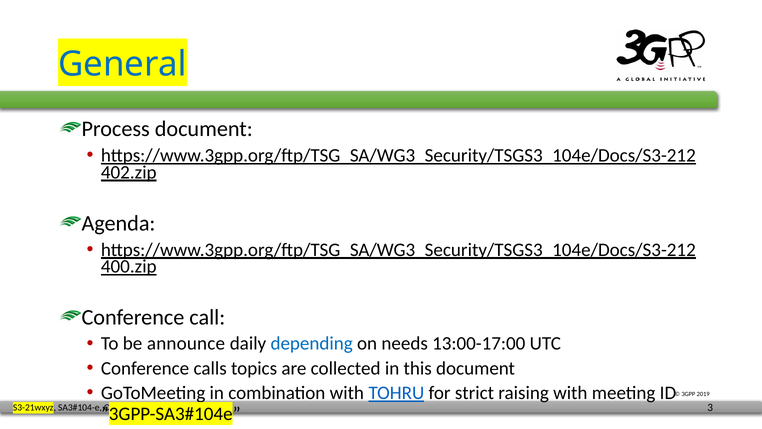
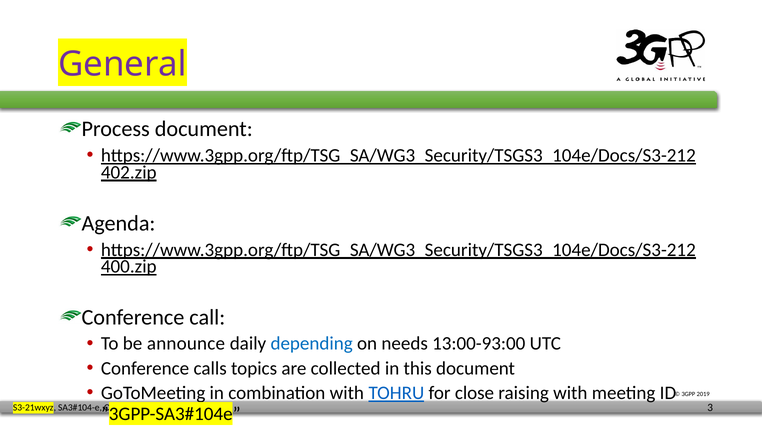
General colour: blue -> purple
13:00-17:00: 13:00-17:00 -> 13:00-93:00
strict: strict -> close
